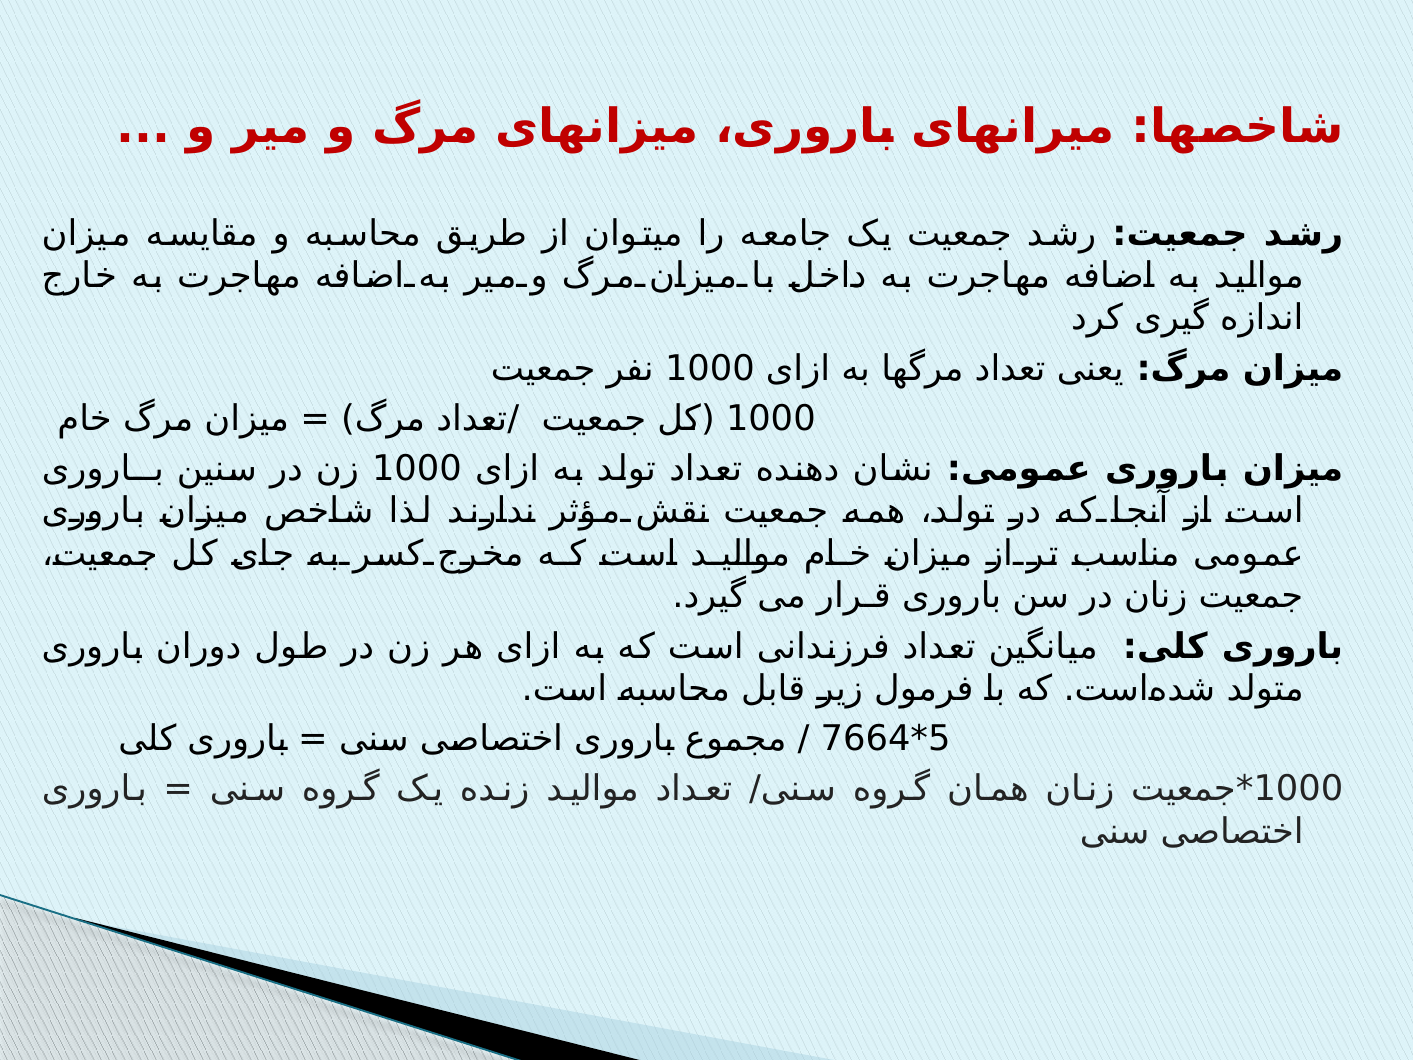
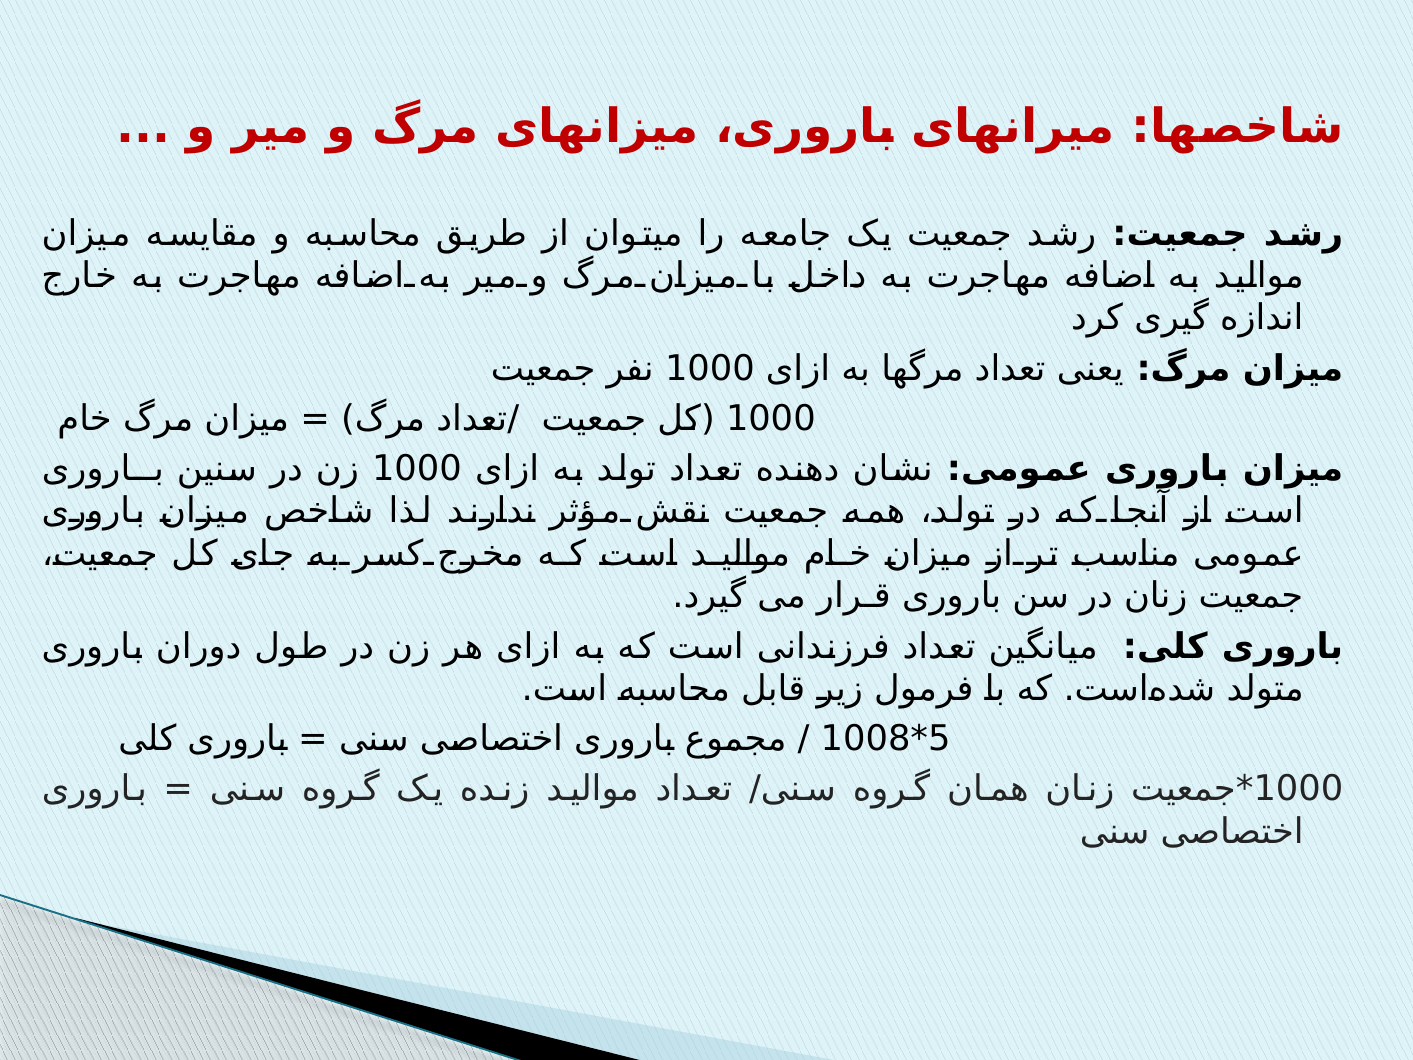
7664: 7664 -> 1008
